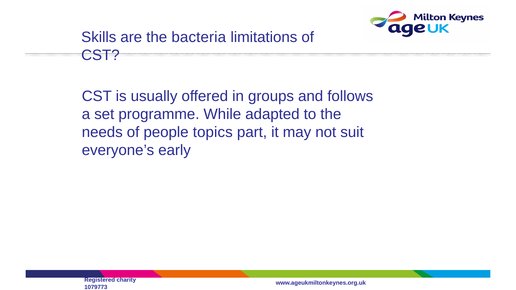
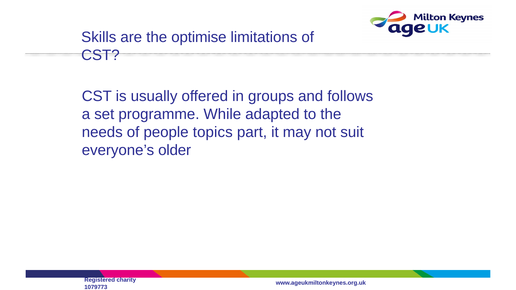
bacteria: bacteria -> optimise
early: early -> older
